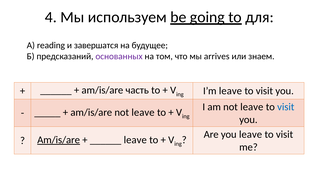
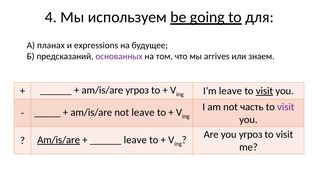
reading: reading -> планах
завершатся: завершатся -> expressions
am/is/are часть: часть -> угроз
visit at (264, 91) underline: none -> present
am not leave: leave -> часть
visit at (286, 107) colour: blue -> purple
you leave: leave -> угроз
